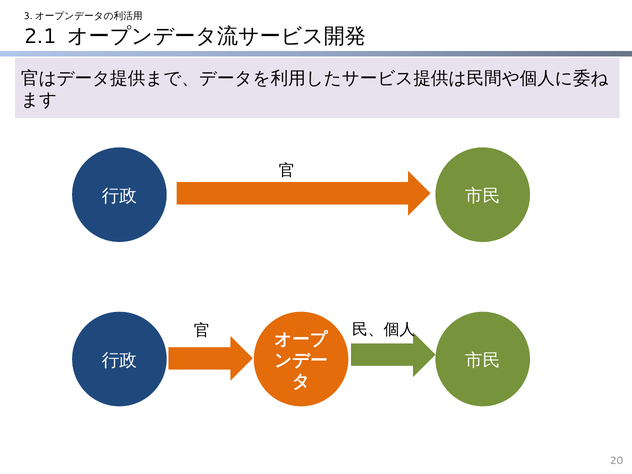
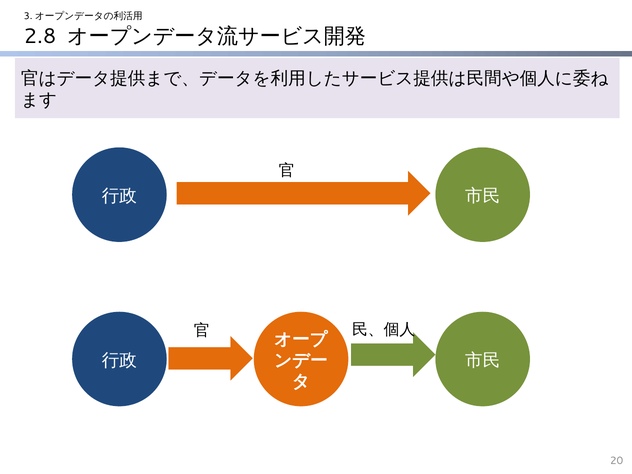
2.1: 2.1 -> 2.8
